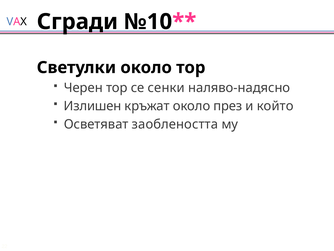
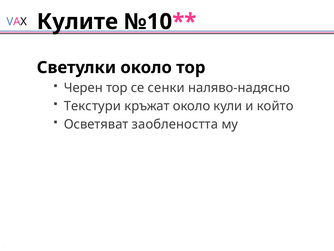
Сгради: Сгради -> Кулите
Излишен: Излишен -> Текстури
през: през -> кули
